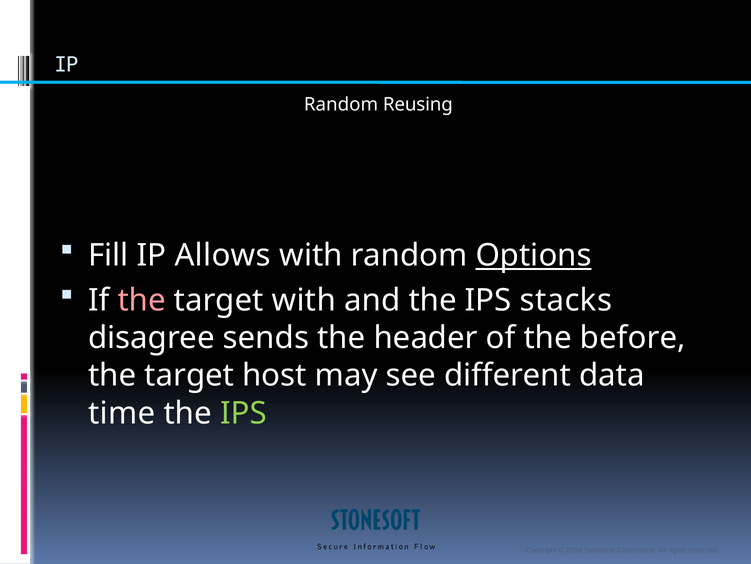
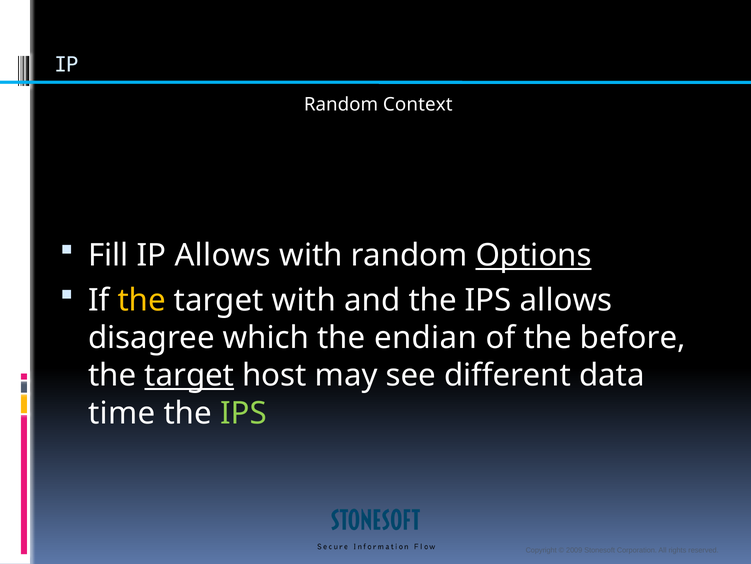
Reusing: Reusing -> Context
the at (142, 300) colour: pink -> yellow
IPS stacks: stacks -> allows
sends: sends -> which
header: header -> endian
target at (189, 375) underline: none -> present
